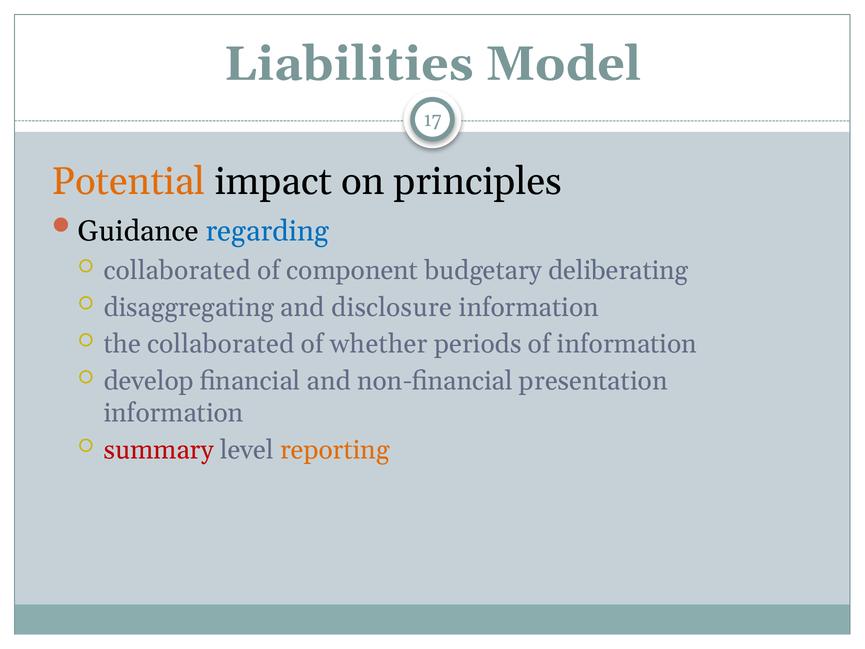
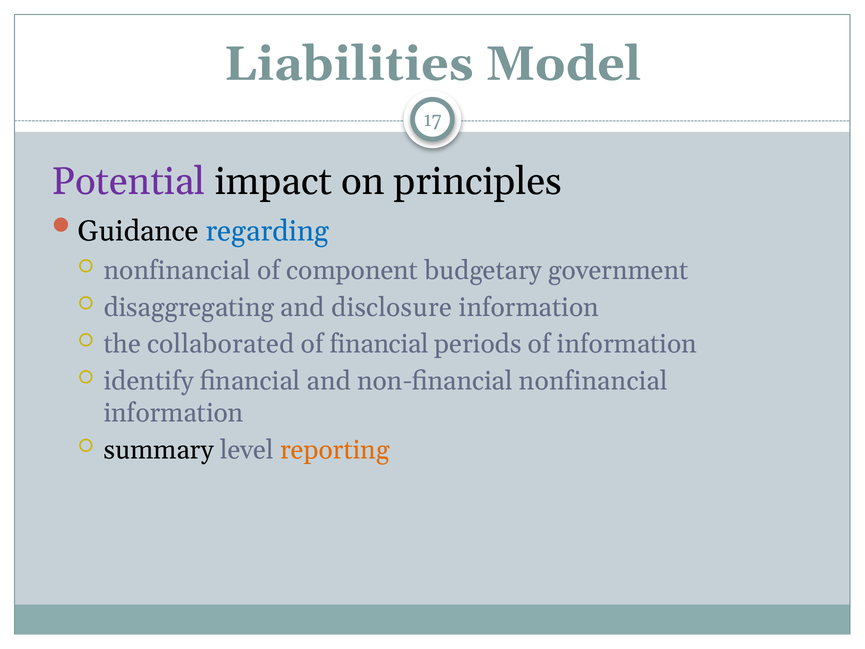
Potential colour: orange -> purple
collaborated at (177, 270): collaborated -> nonfinancial
deliberating: deliberating -> government
of whether: whether -> financial
develop: develop -> identify
non-financial presentation: presentation -> nonfinancial
summary colour: red -> black
